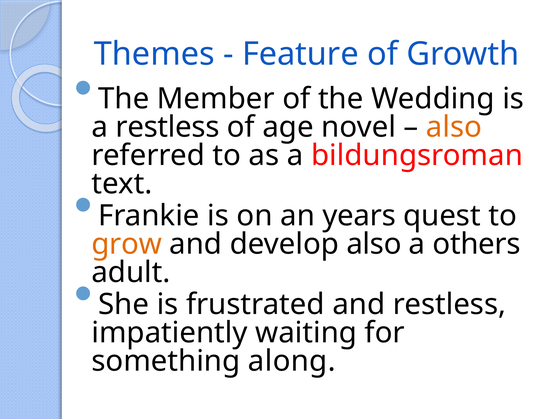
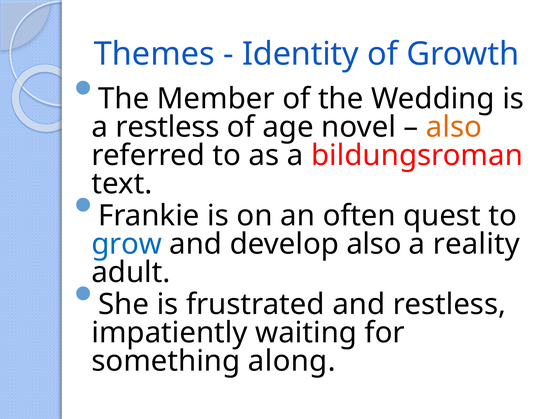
Feature: Feature -> Identity
years: years -> often
grow colour: orange -> blue
others: others -> reality
